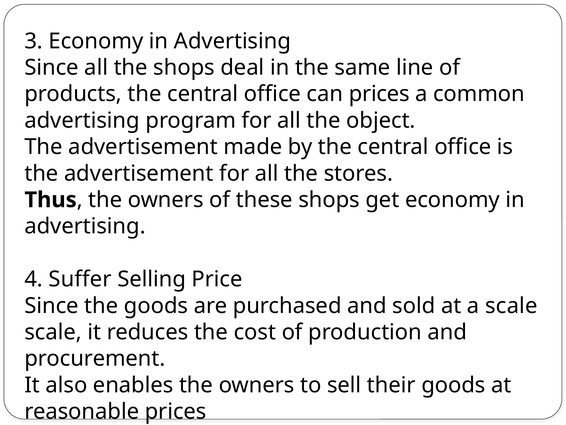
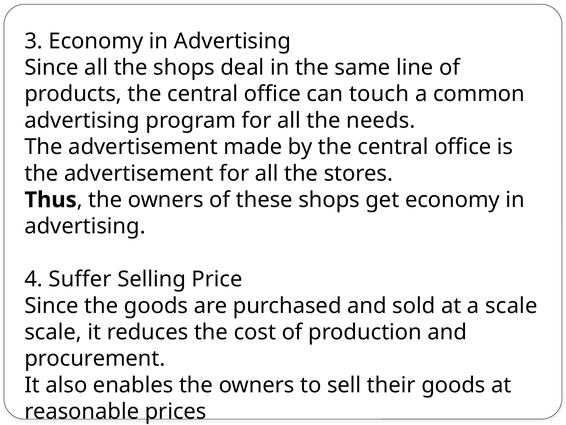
can prices: prices -> touch
object: object -> needs
